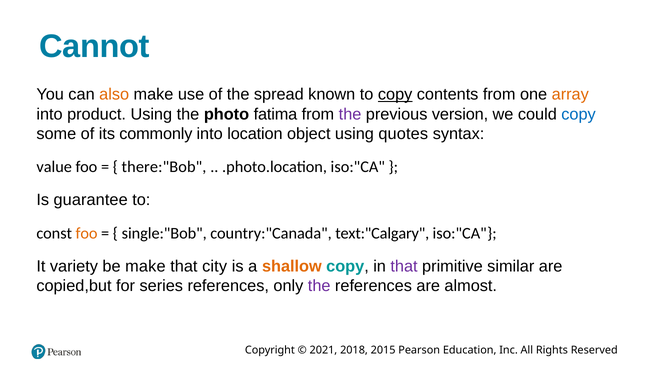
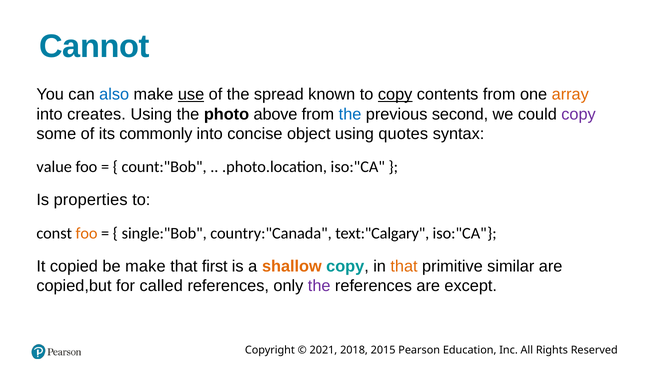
also colour: orange -> blue
use underline: none -> present
product: product -> creates
fatima: fatima -> above
the at (350, 114) colour: purple -> blue
version: version -> second
copy at (579, 114) colour: blue -> purple
location: location -> concise
there:"Bob: there:"Bob -> count:"Bob
guarantee: guarantee -> properties
variety: variety -> copied
city: city -> first
that at (404, 266) colour: purple -> orange
series: series -> called
almost: almost -> except
